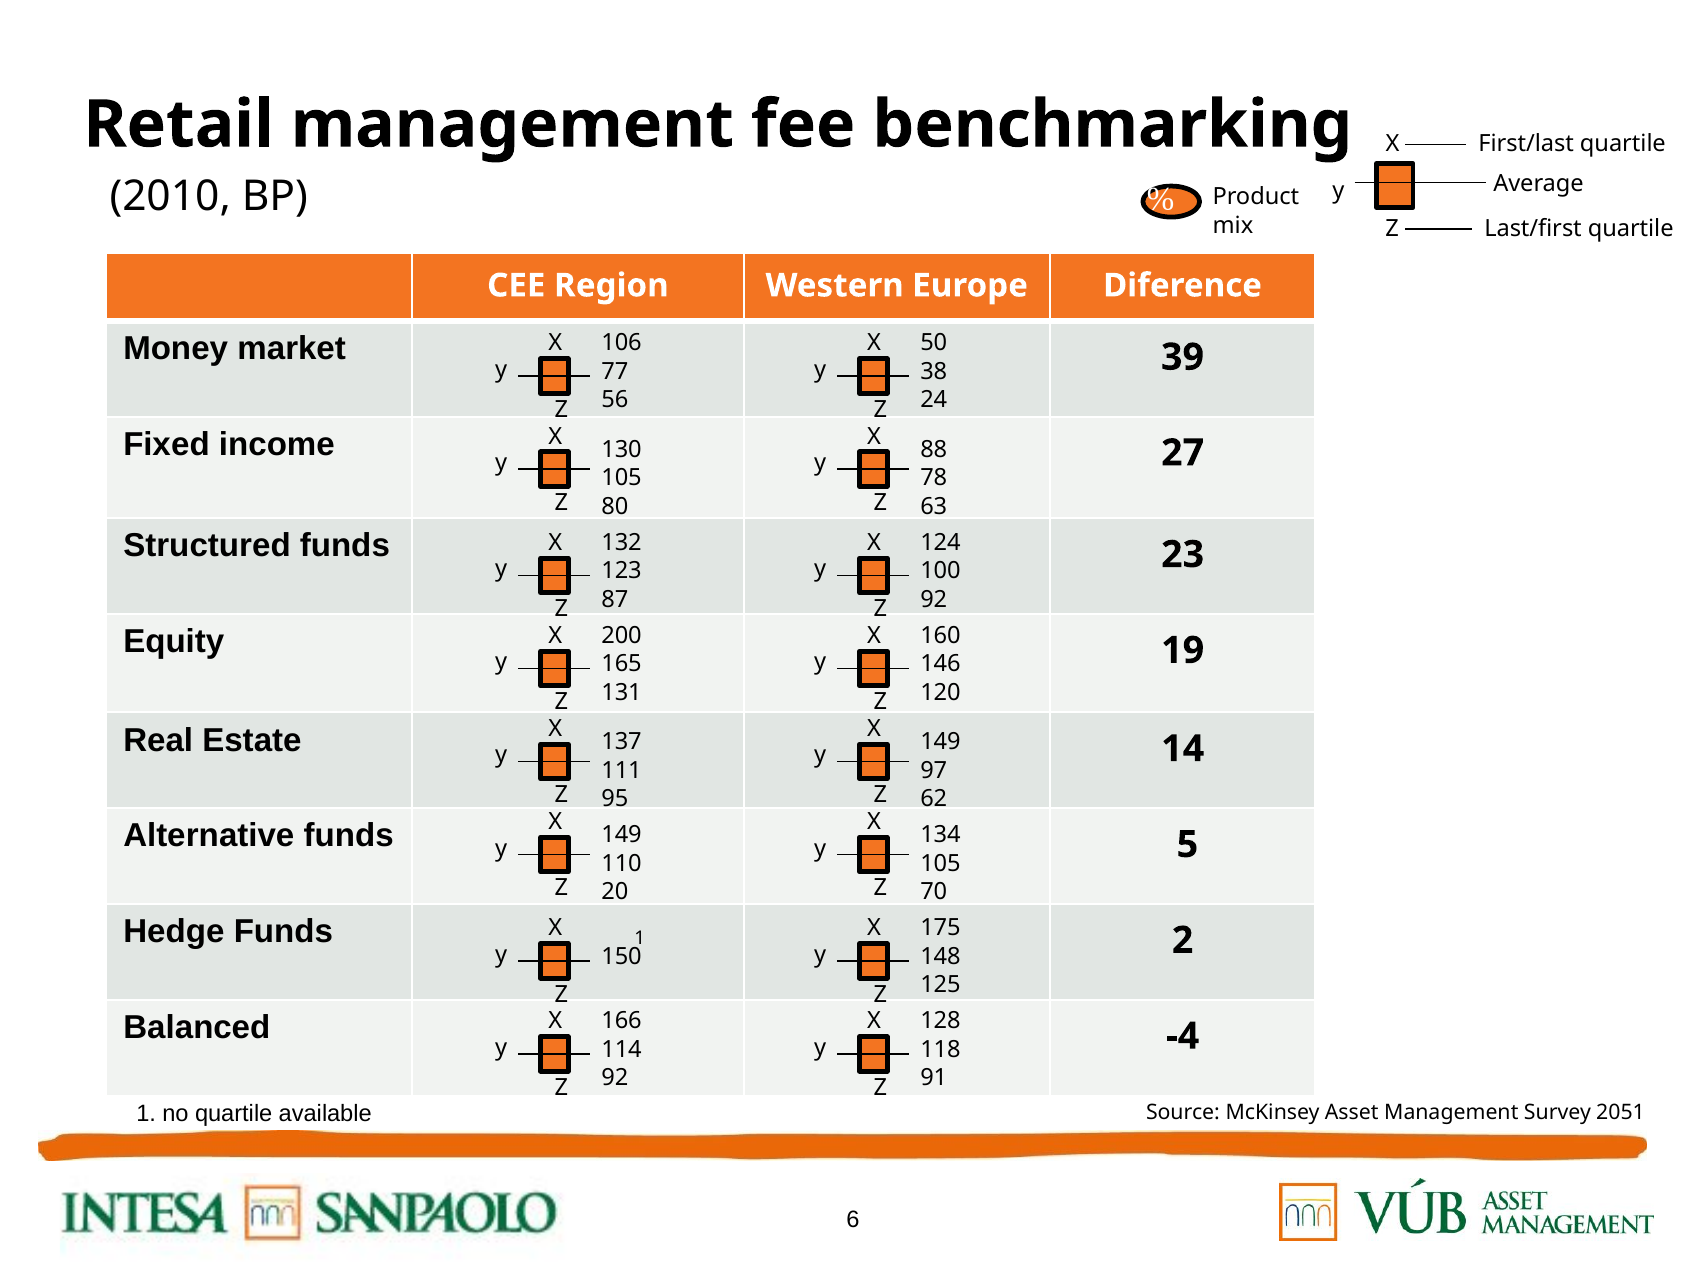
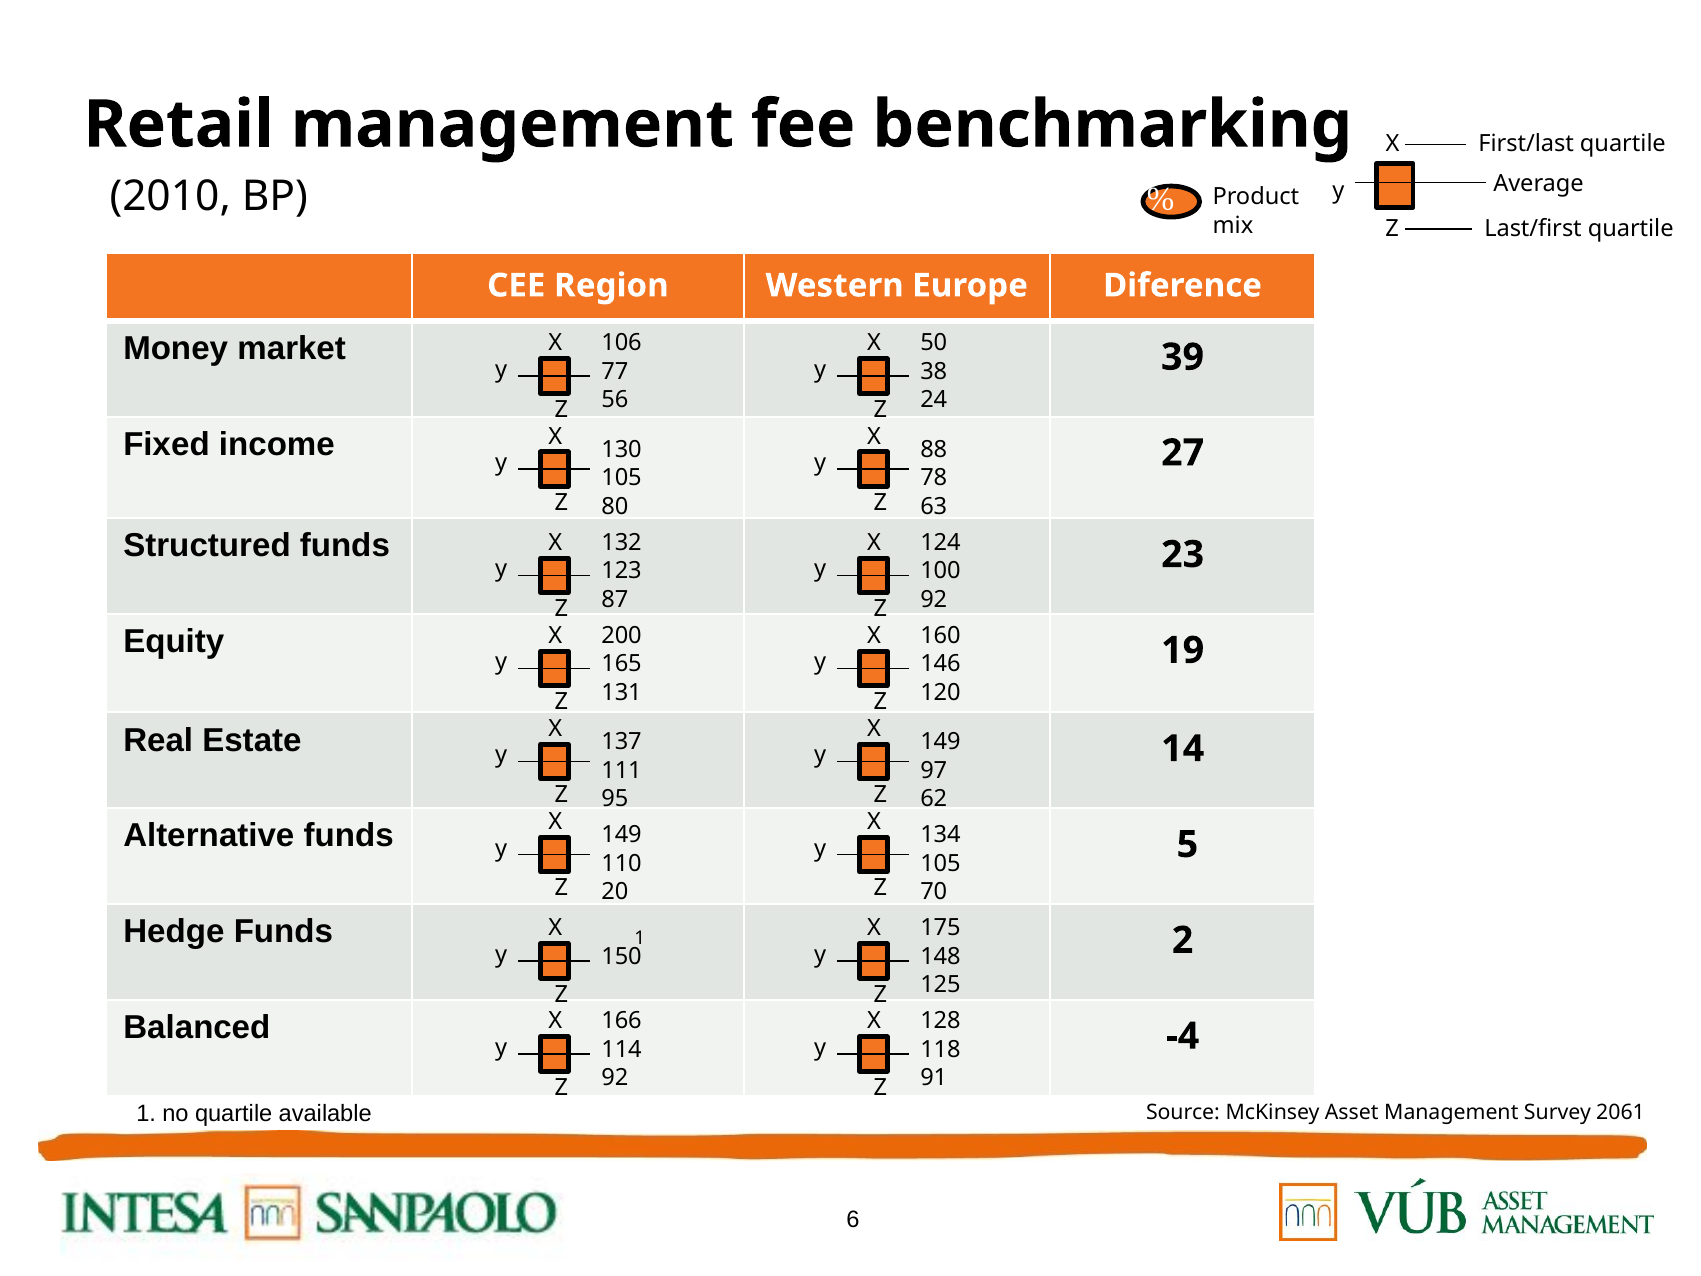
2051: 2051 -> 2061
